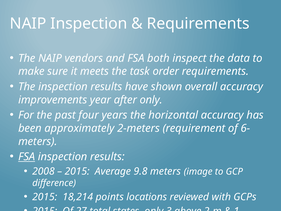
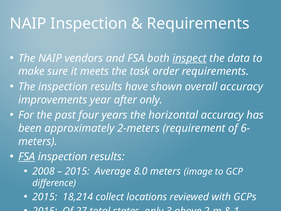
inspect underline: none -> present
9.8: 9.8 -> 8.0
points: points -> collect
